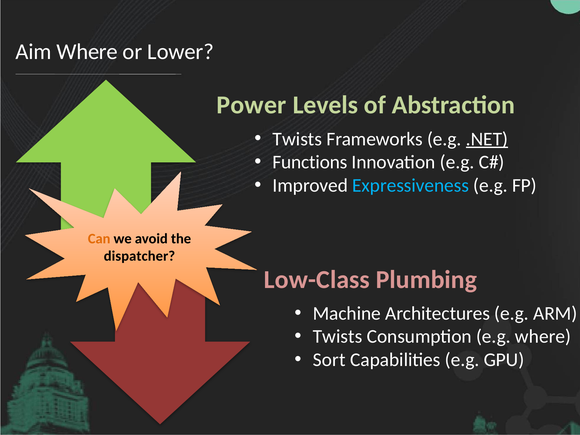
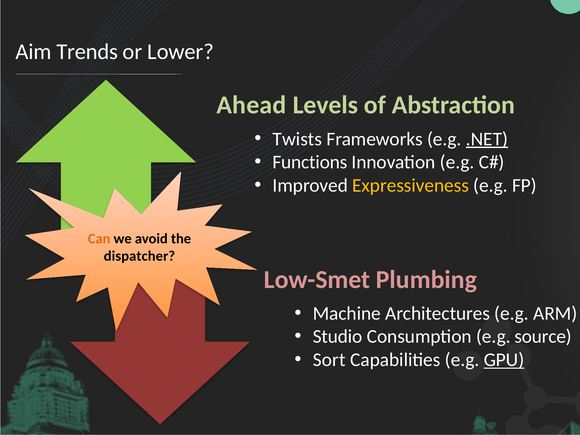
Aim Where: Where -> Trends
Power: Power -> Ahead
Expressiveness colour: light blue -> yellow
Low-Class: Low-Class -> Low-Smet
Twists at (337, 337): Twists -> Studio
e.g where: where -> source
GPU underline: none -> present
